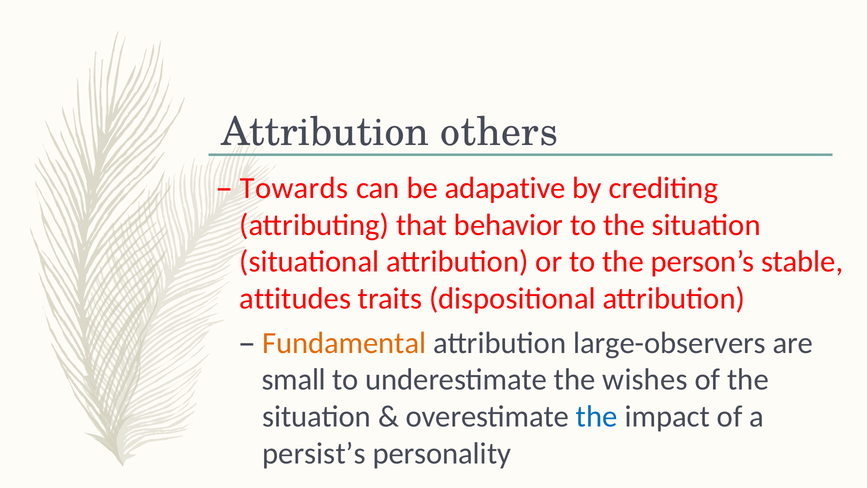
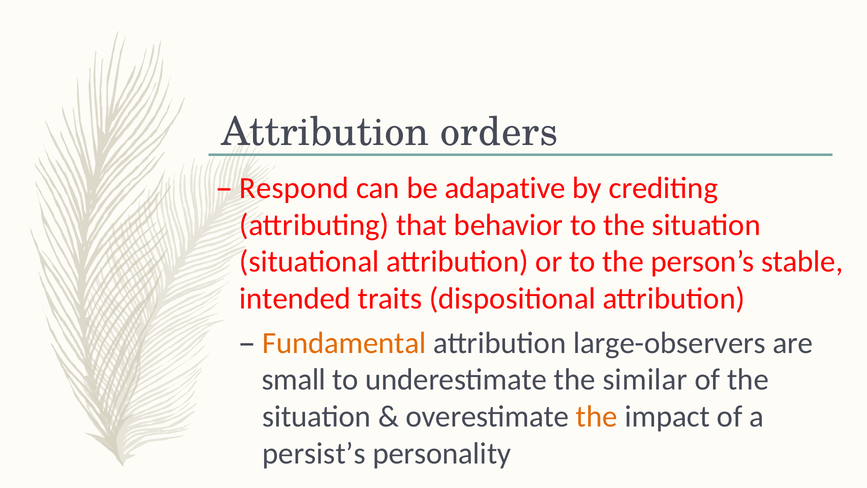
others: others -> orders
Towards: Towards -> Respond
attitudes: attitudes -> intended
wishes: wishes -> similar
the at (597, 416) colour: blue -> orange
